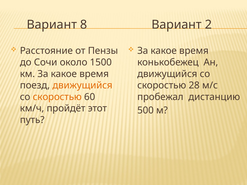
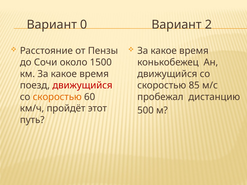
8: 8 -> 0
движущийся at (82, 85) colour: orange -> red
28: 28 -> 85
